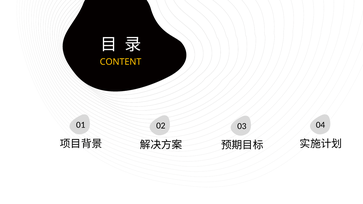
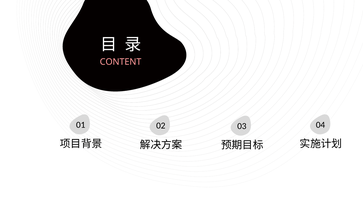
CONTENT colour: yellow -> pink
